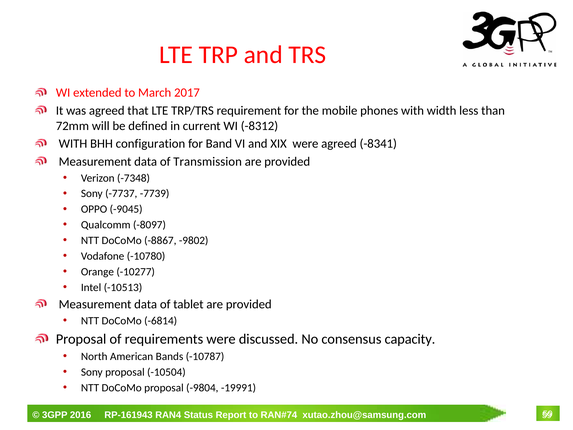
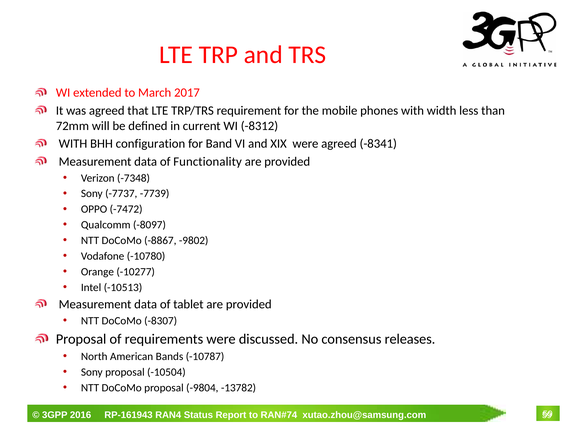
Transmission: Transmission -> Functionality
-9045: -9045 -> -7472
-6814: -6814 -> -8307
capacity: capacity -> releases
-19991: -19991 -> -13782
